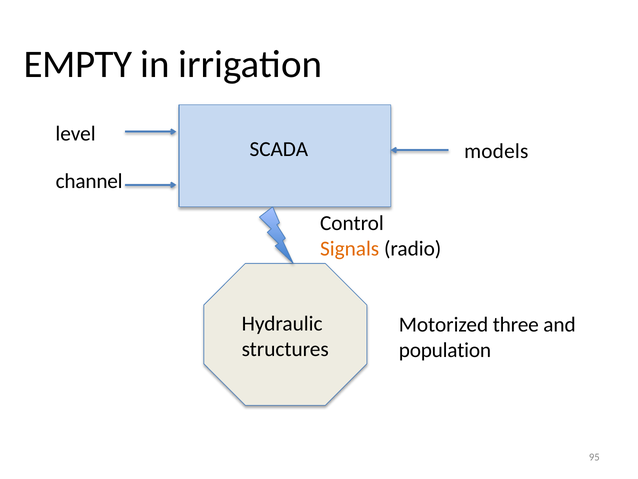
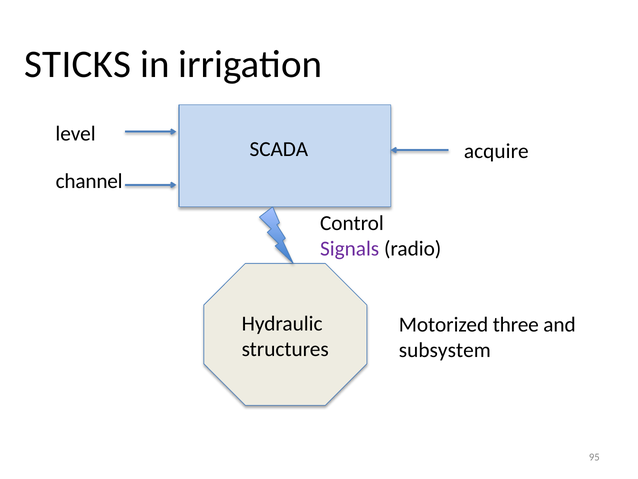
EMPTY: EMPTY -> STICKS
models: models -> acquire
Signals colour: orange -> purple
population: population -> subsystem
